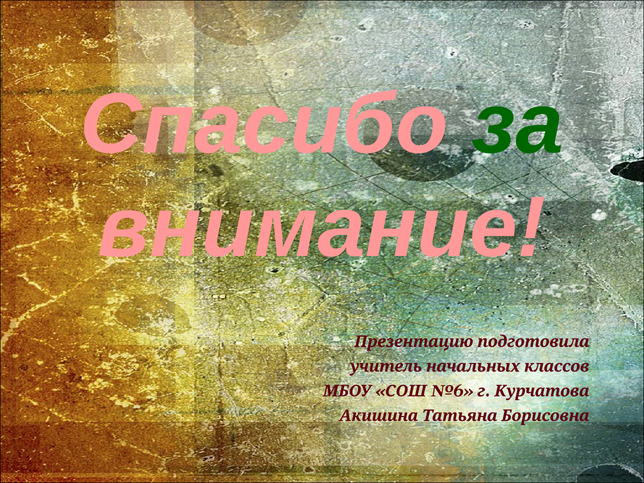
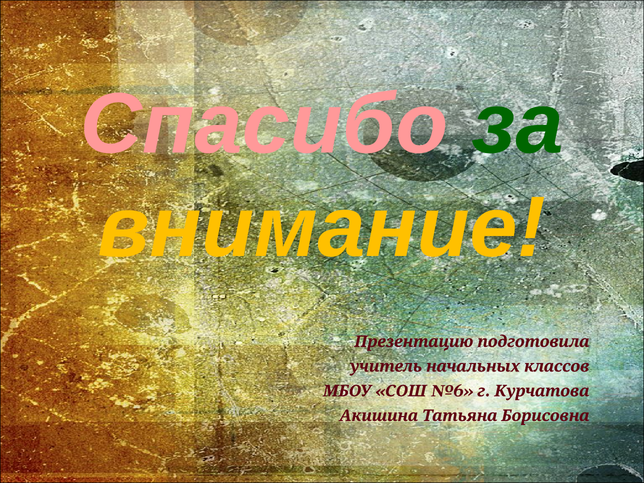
внимание colour: pink -> yellow
